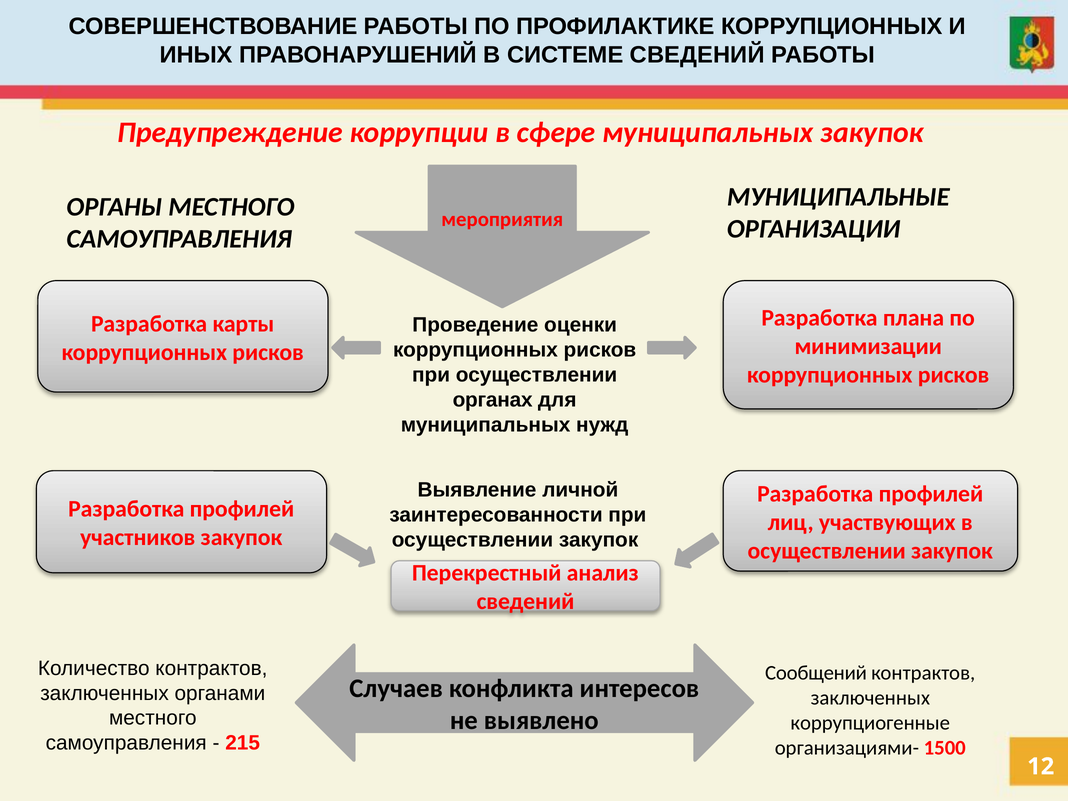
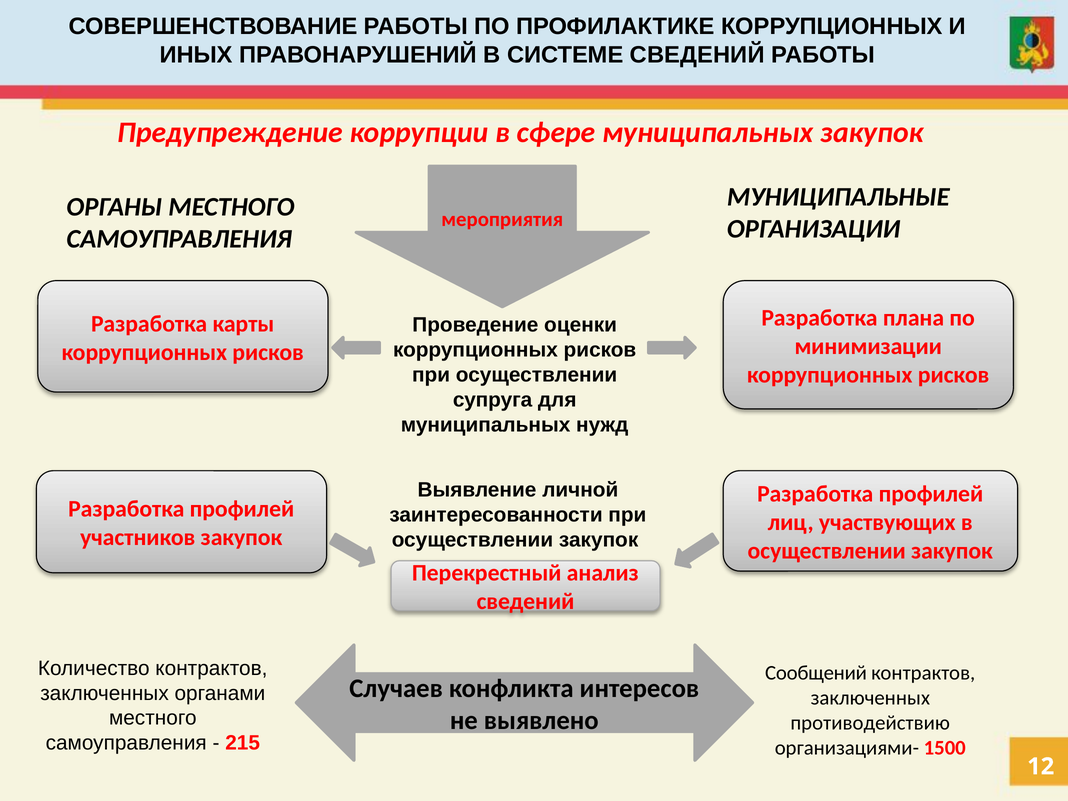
органах: органах -> супруга
коррупциогенные: коррупциогенные -> противодействию
